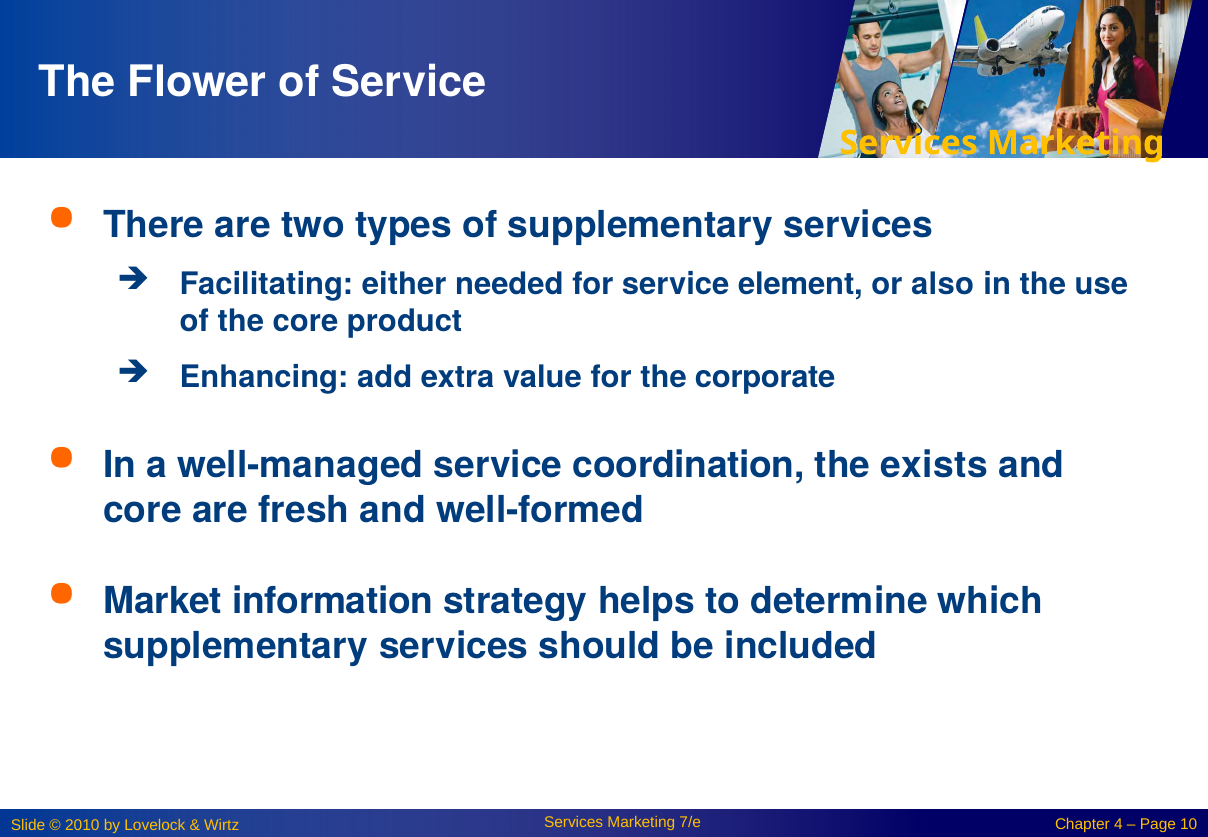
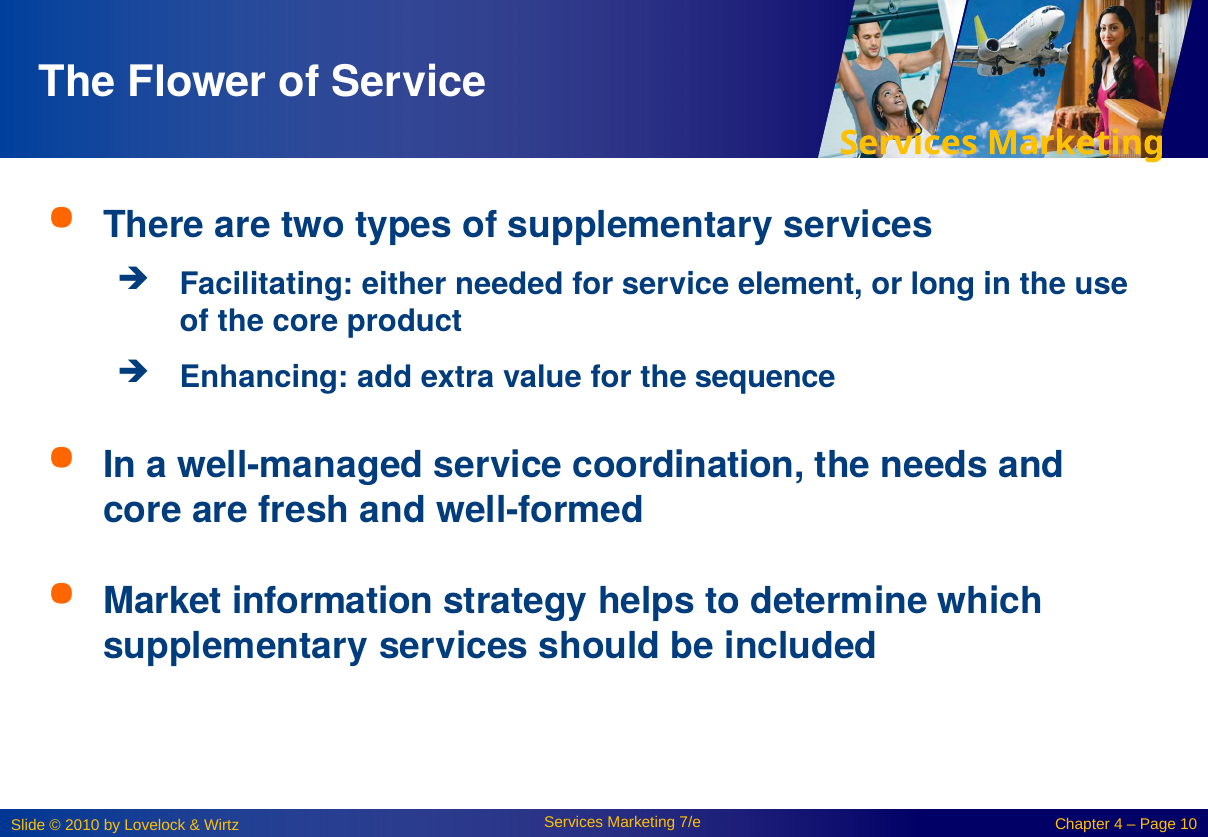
also: also -> long
corporate: corporate -> sequence
exists: exists -> needs
